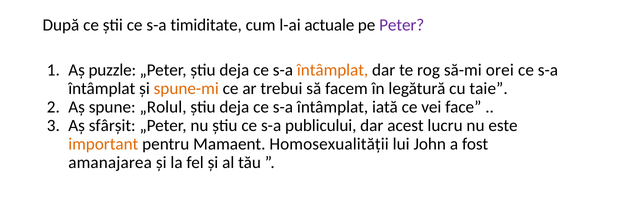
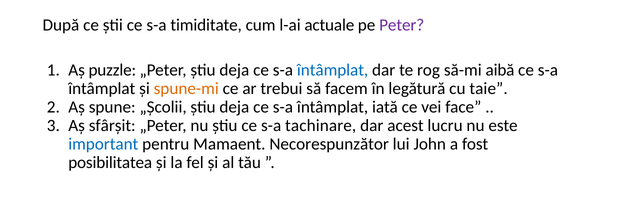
întâmplat at (333, 70) colour: orange -> blue
orei: orei -> aibă
„Rolul: „Rolul -> „Școlii
publicului: publicului -> tachinare
important colour: orange -> blue
Homosexualității: Homosexualității -> Necorespunzător
amanajarea: amanajarea -> posibilitatea
